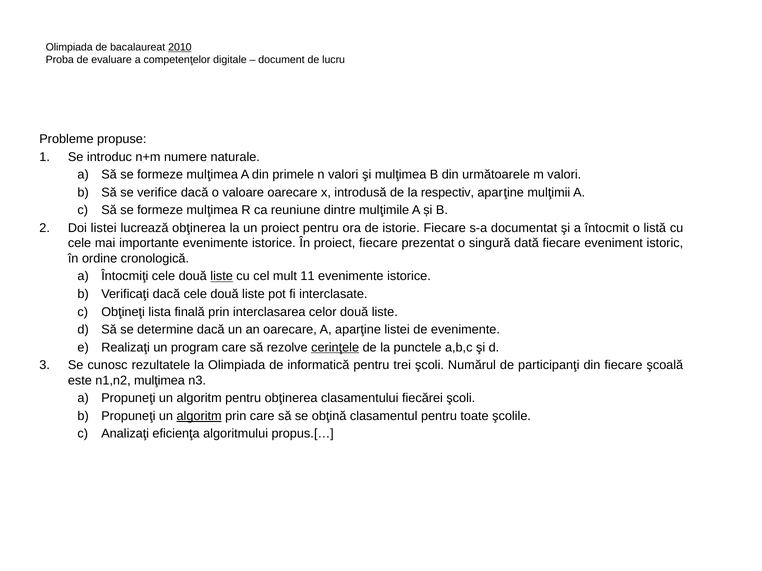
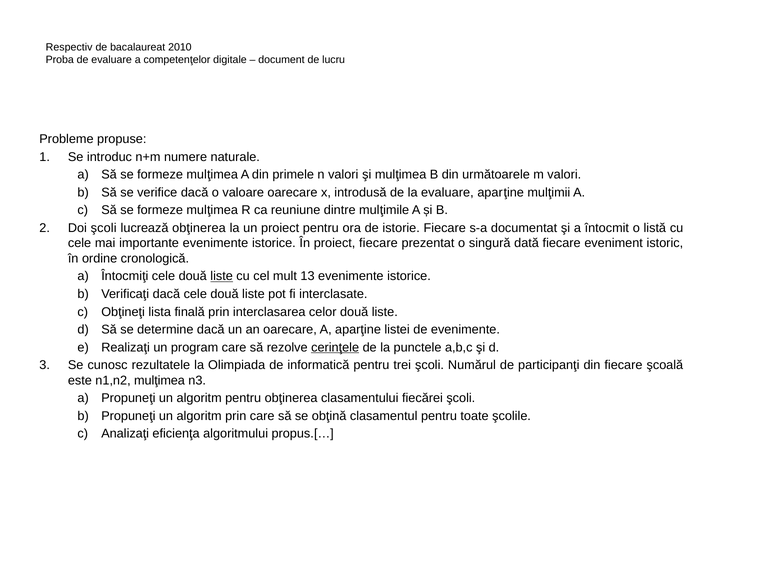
Olimpiada at (69, 47): Olimpiada -> Respectiv
2010 underline: present -> none
la respectiv: respectiv -> evaluare
Doi listei: listei -> şcoli
11: 11 -> 13
algoritm at (199, 416) underline: present -> none
